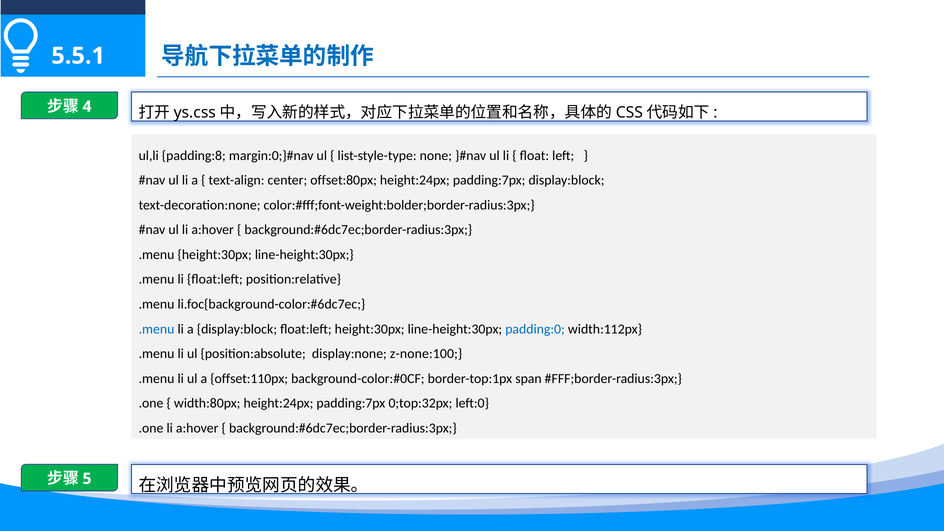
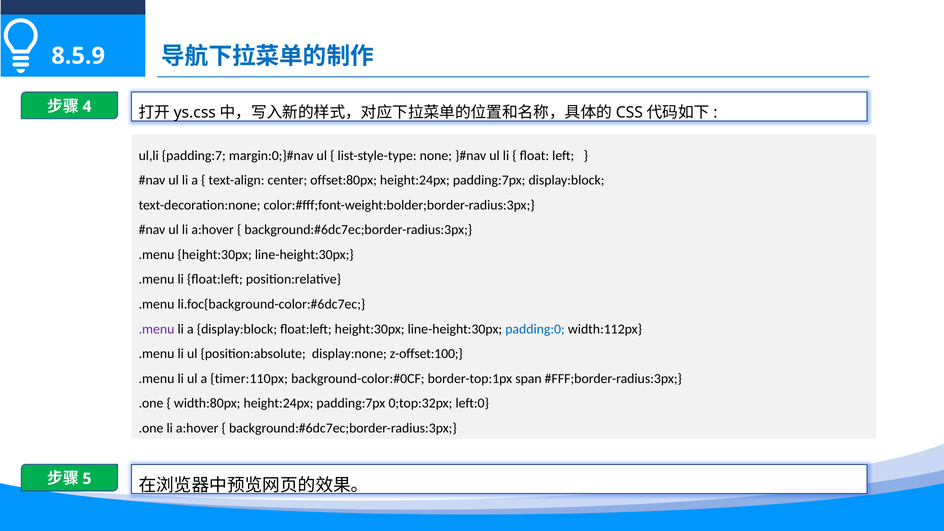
5.5.1: 5.5.1 -> 8.5.9
padding:8: padding:8 -> padding:7
.menu at (157, 329) colour: blue -> purple
z-none:100: z-none:100 -> z-offset:100
offset:110px: offset:110px -> timer:110px
